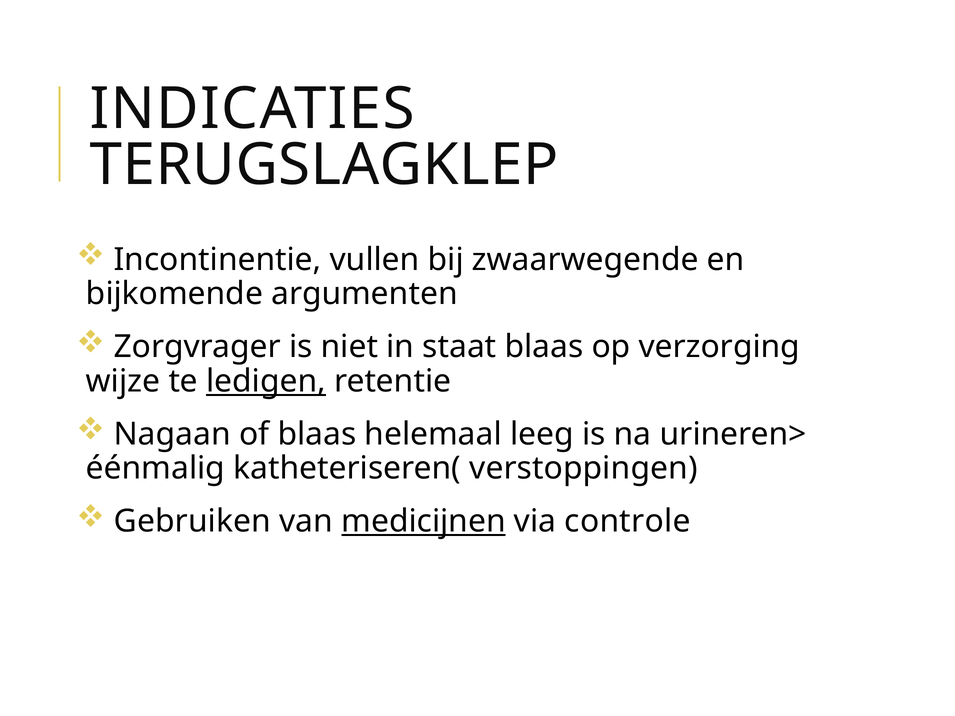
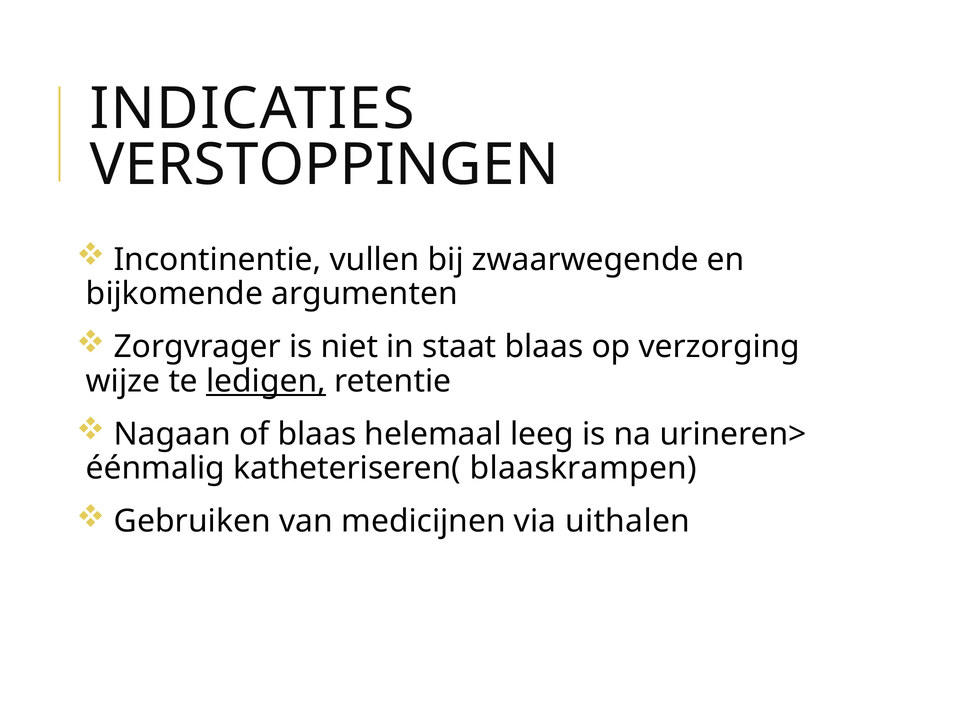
TERUGSLAGKLEP: TERUGSLAGKLEP -> VERSTOPPINGEN
verstoppingen: verstoppingen -> blaaskrampen
medicijnen underline: present -> none
controle: controle -> uithalen
